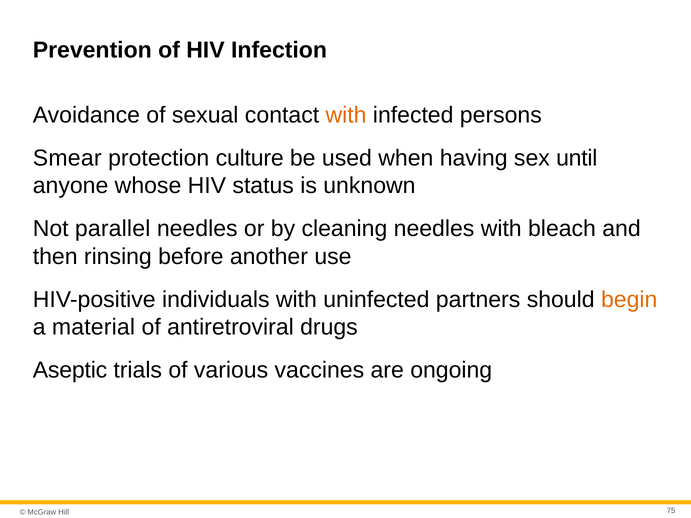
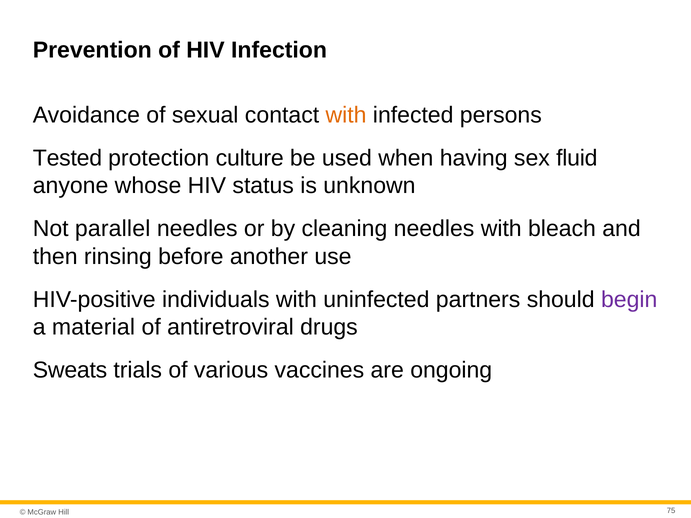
Smear: Smear -> Tested
until: until -> fluid
begin colour: orange -> purple
Aseptic: Aseptic -> Sweats
